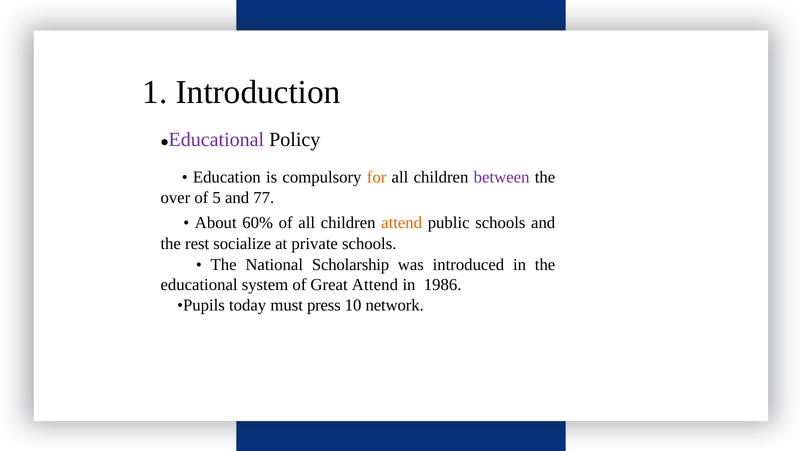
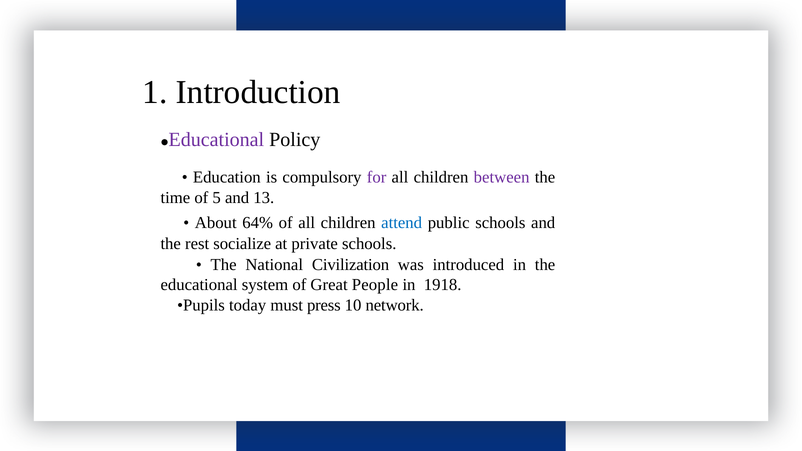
for colour: orange -> purple
over: over -> time
77: 77 -> 13
60%: 60% -> 64%
attend at (402, 223) colour: orange -> blue
Scholarship: Scholarship -> Civilization
Great Attend: Attend -> People
1986: 1986 -> 1918
